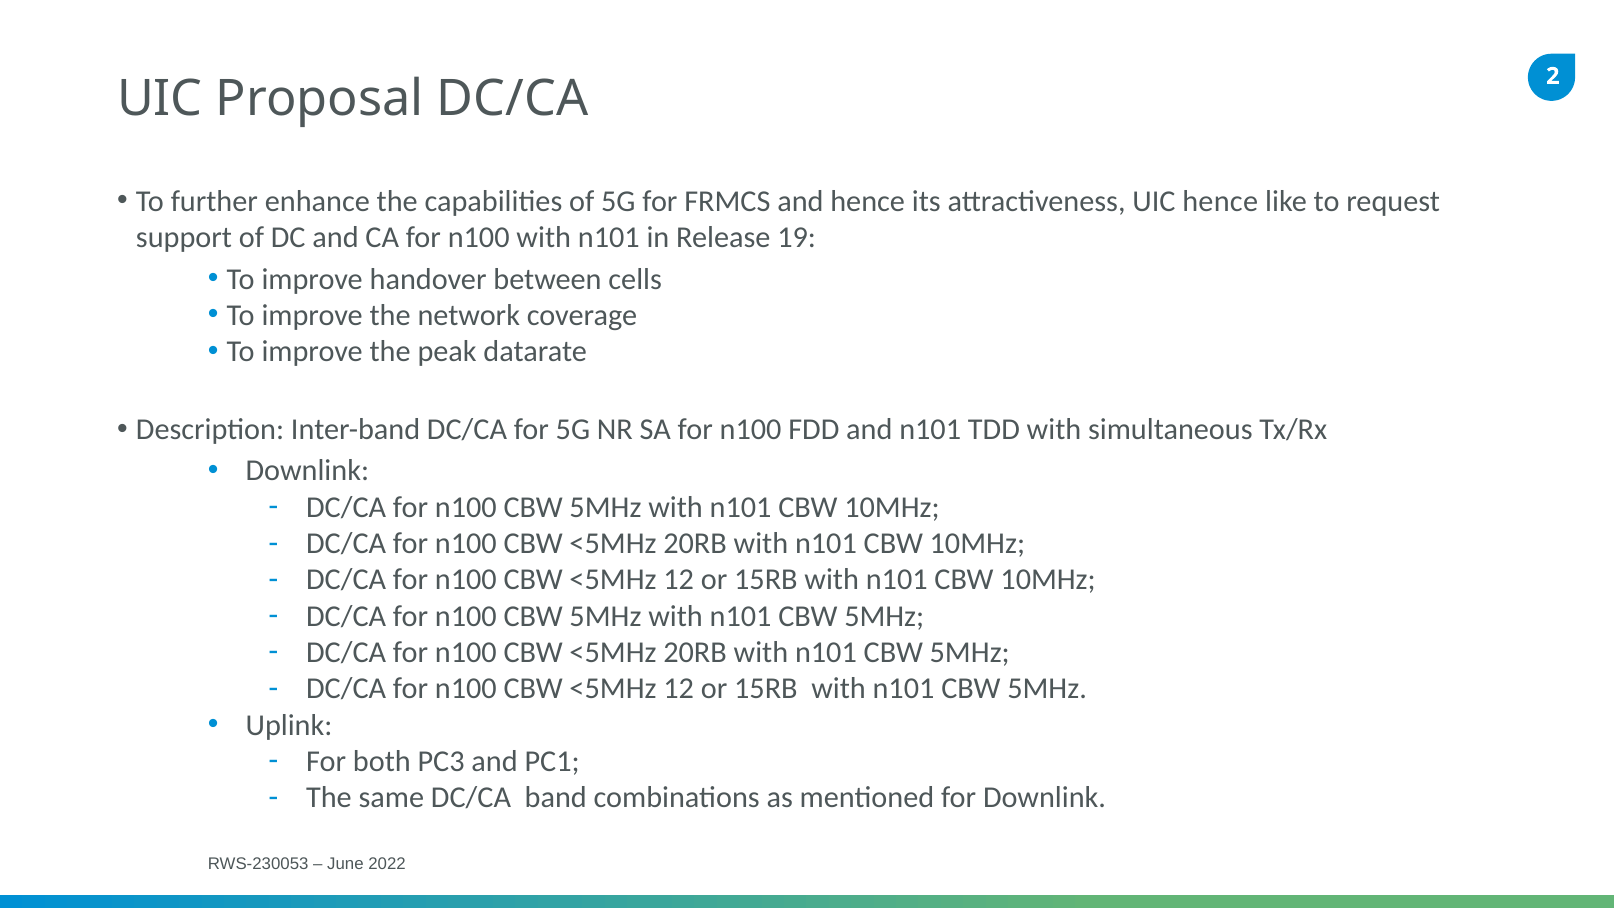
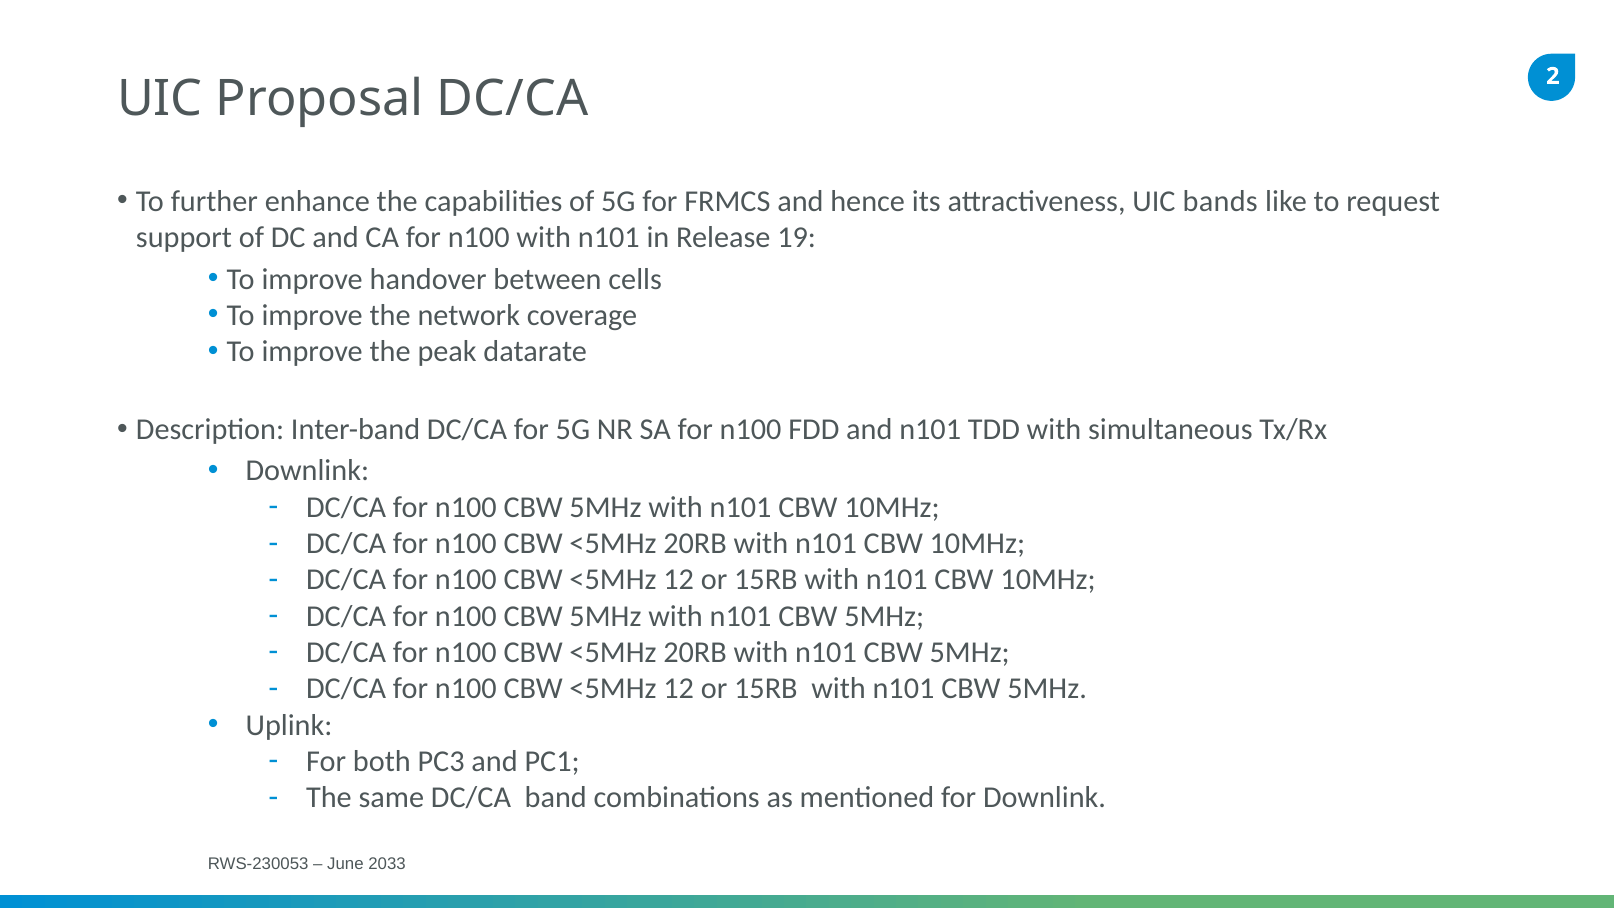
UIC hence: hence -> bands
2022: 2022 -> 2033
